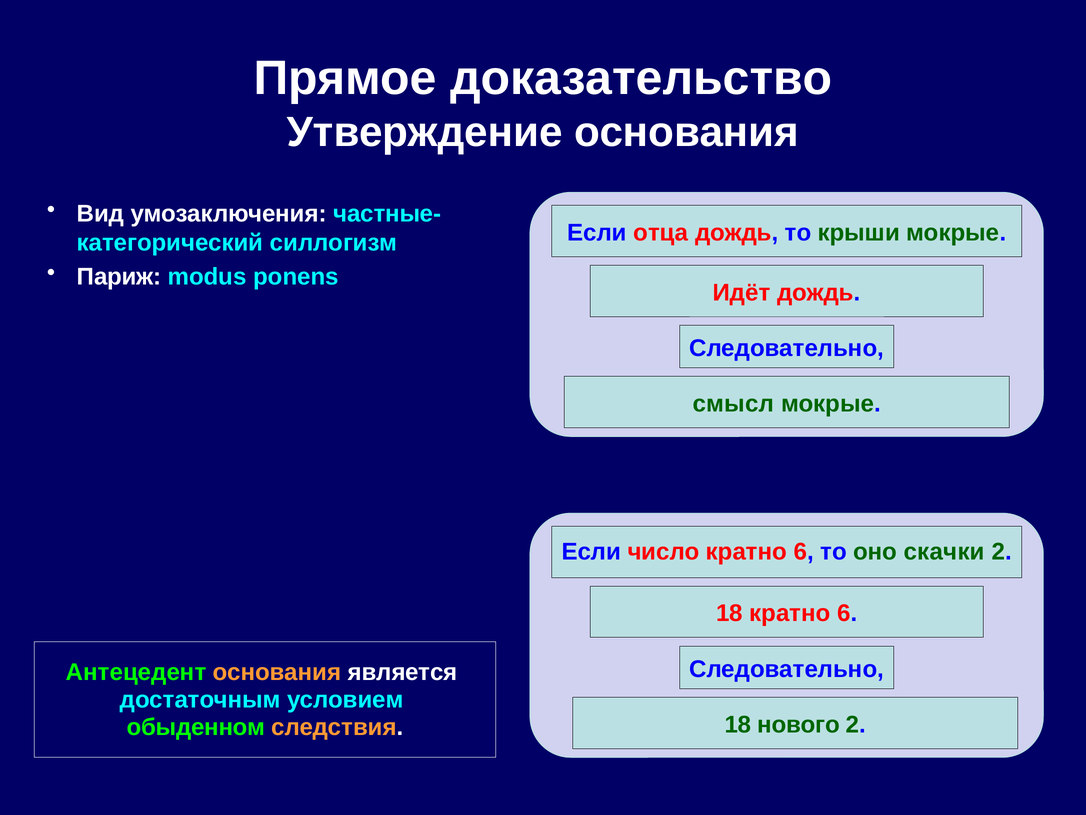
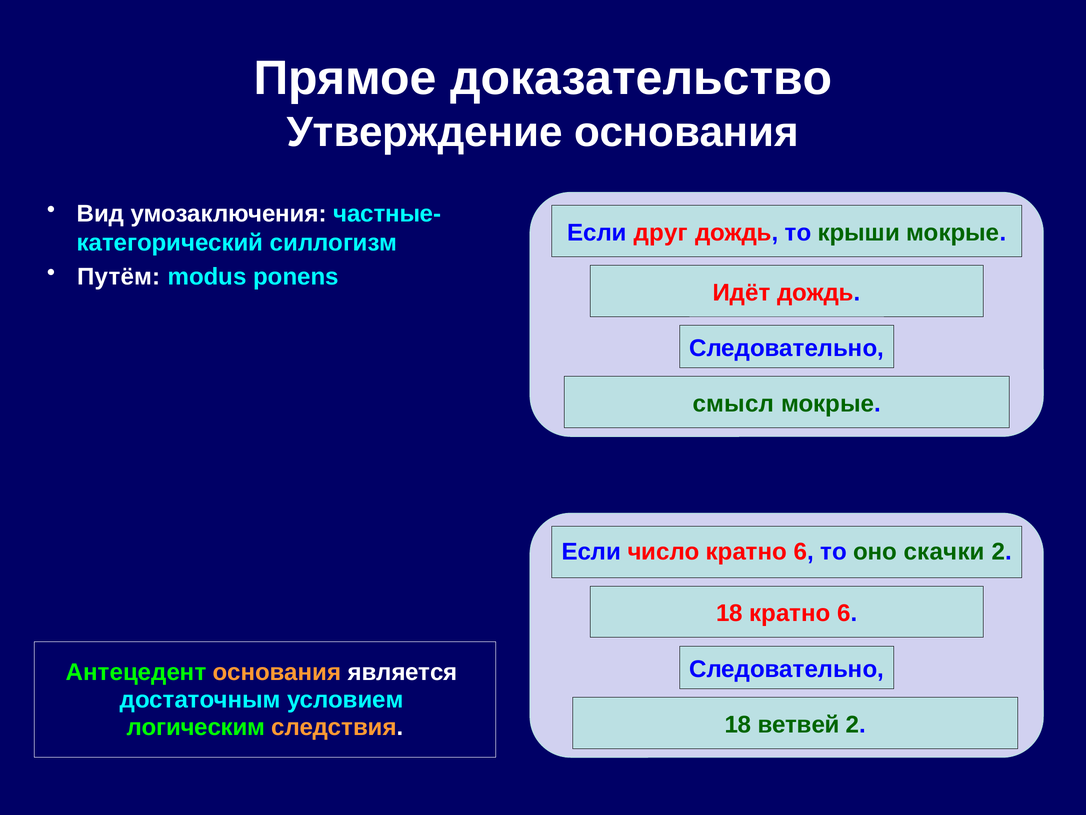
отца: отца -> друг
Париж: Париж -> Путём
нового: нового -> ветвей
обыденном: обыденном -> логическим
